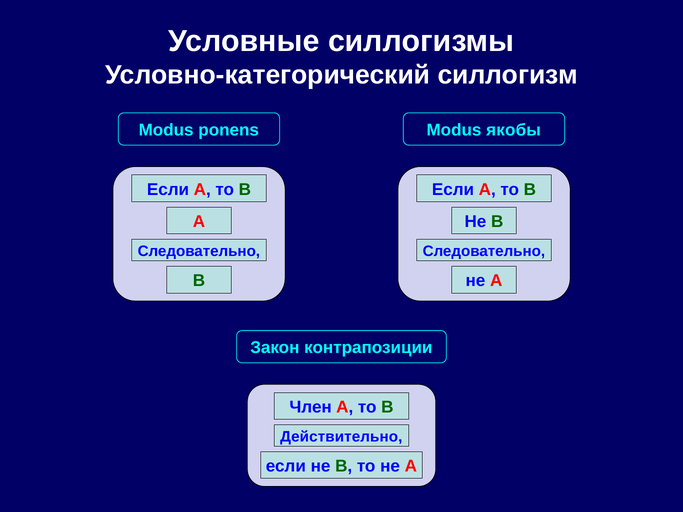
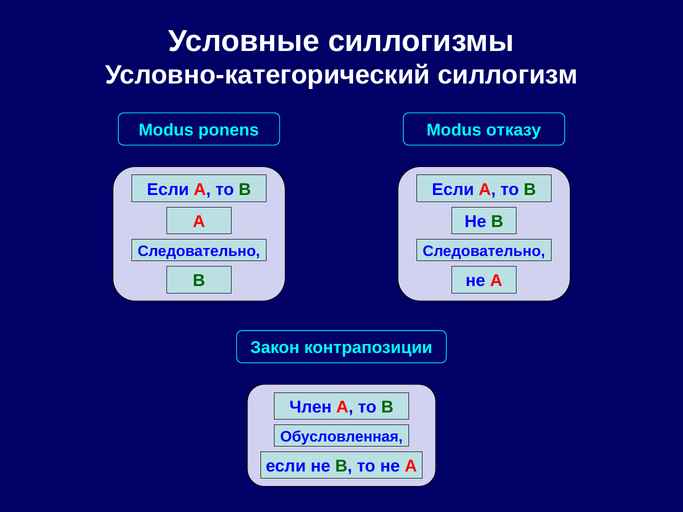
якобы: якобы -> отказу
Действительно: Действительно -> Обусловленная
